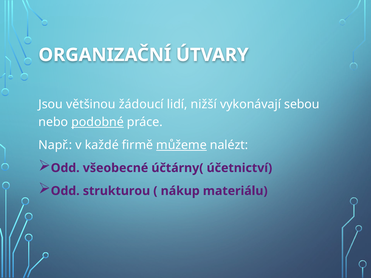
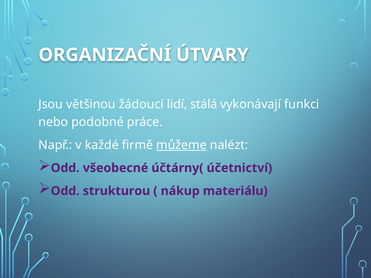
nižší: nižší -> stálá
sebou: sebou -> funkci
podobné underline: present -> none
